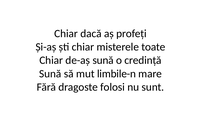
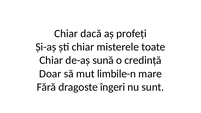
Sună at (50, 74): Sună -> Doar
folosi: folosi -> îngeri
